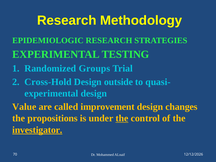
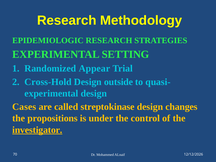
TESTING: TESTING -> SETTING
Groups: Groups -> Appear
Value: Value -> Cases
improvement: improvement -> streptokinase
the at (122, 118) underline: present -> none
